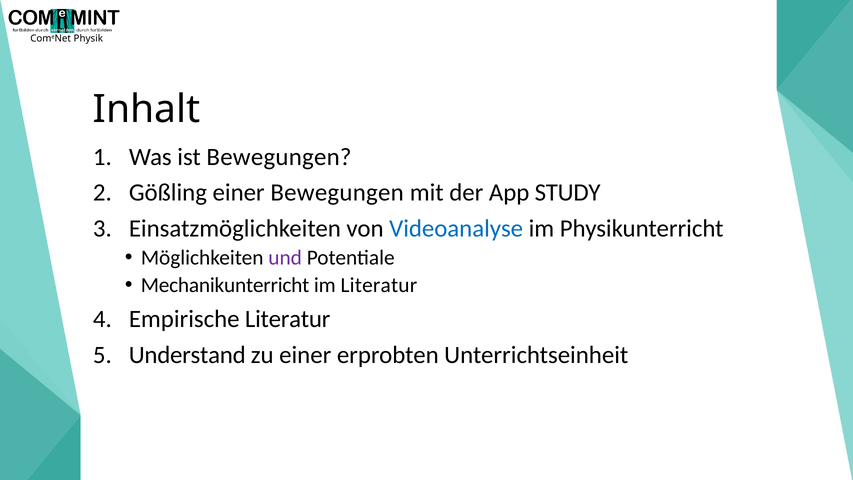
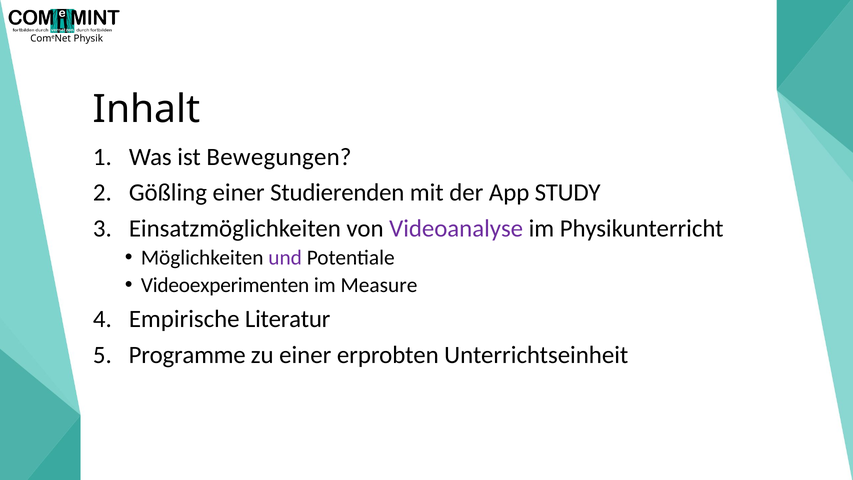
einer Bewegungen: Bewegungen -> Studierenden
Videoanalyse colour: blue -> purple
Mechanikunterricht: Mechanikunterricht -> Videoexperimenten
im Literatur: Literatur -> Measure
Understand: Understand -> Programme
